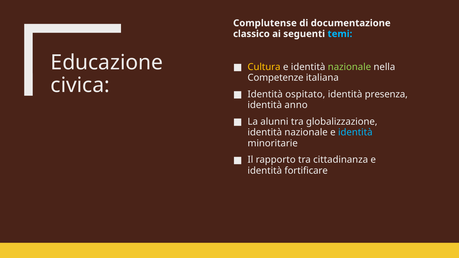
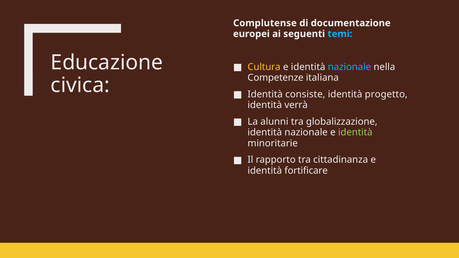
classico: classico -> europei
nazionale at (349, 67) colour: light green -> light blue
ospitato: ospitato -> consiste
presenza: presenza -> progetto
anno: anno -> verrà
identità at (355, 132) colour: light blue -> light green
